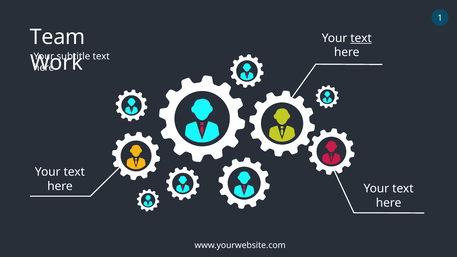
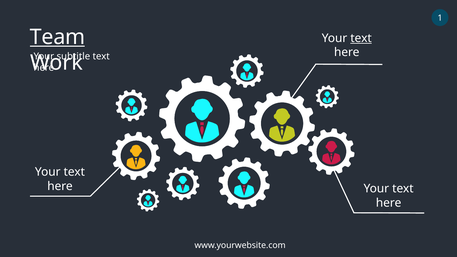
Team underline: none -> present
